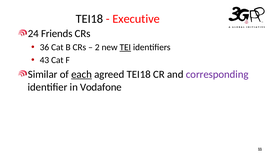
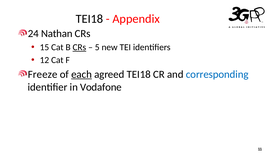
Executive: Executive -> Appendix
Friends: Friends -> Nathan
36: 36 -> 15
CRs at (79, 47) underline: none -> present
2: 2 -> 5
TEI underline: present -> none
43: 43 -> 12
Similar: Similar -> Freeze
corresponding colour: purple -> blue
